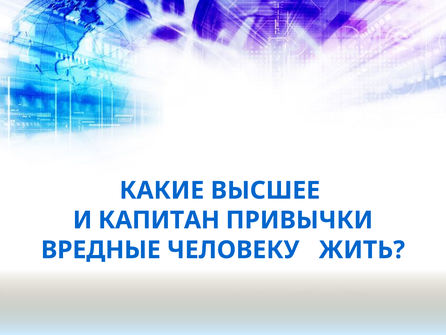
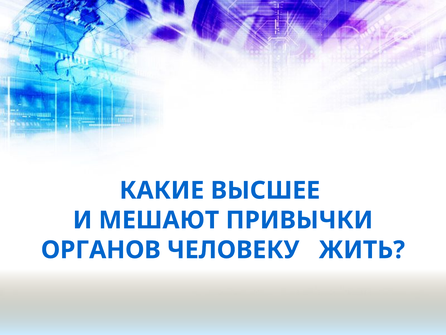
КАПИТАН: КАПИТАН -> МЕШАЮТ
ВРЕДНЫЕ: ВРЕДНЫЕ -> ОРГАНОВ
